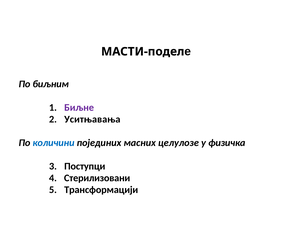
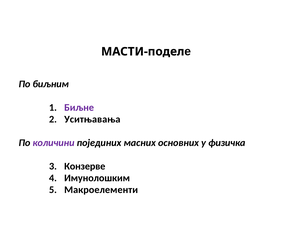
количини colour: blue -> purple
целулозе: целулозе -> основних
Поступци: Поступци -> Конзерве
Стерилизовани: Стерилизовани -> Имунолошким
Трансформацији: Трансформацији -> Макроелементи
